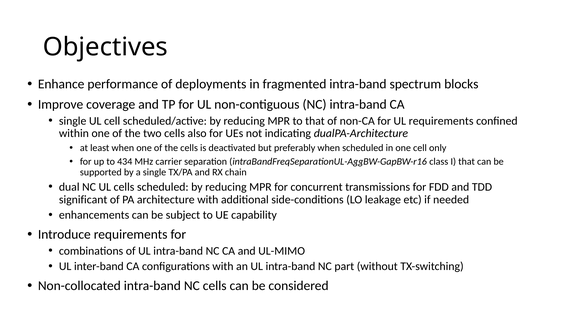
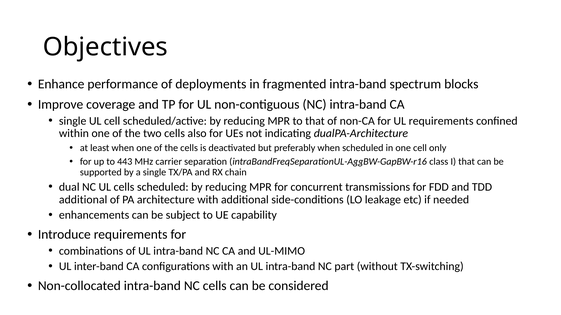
434: 434 -> 443
significant at (83, 200): significant -> additional
